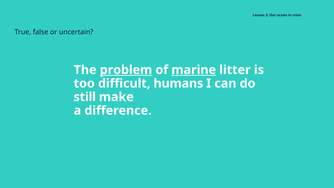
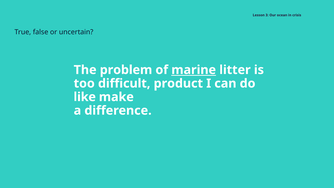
problem underline: present -> none
humans: humans -> product
still: still -> like
